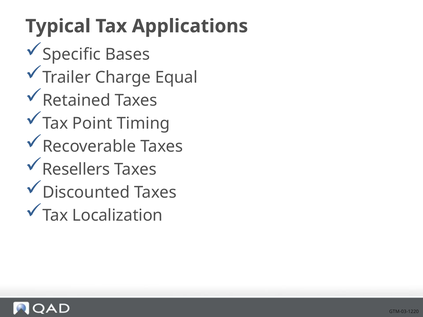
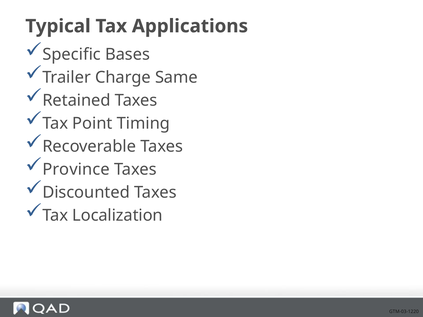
Equal: Equal -> Same
Resellers: Resellers -> Province
